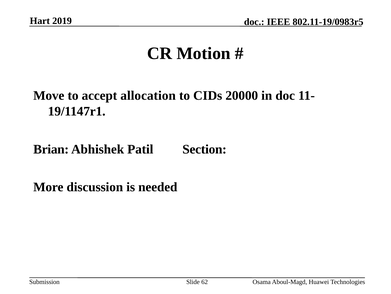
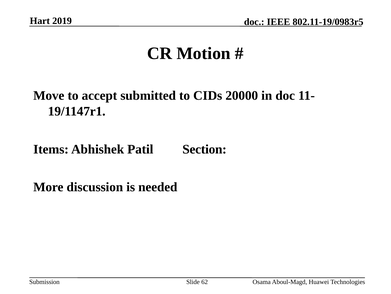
allocation: allocation -> submitted
Brian: Brian -> Items
